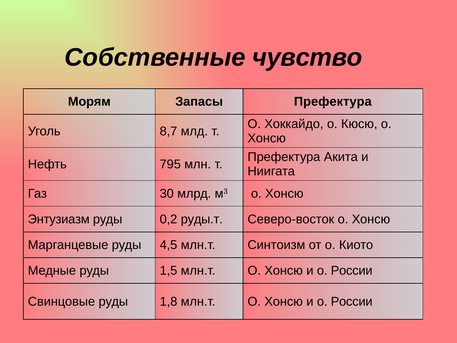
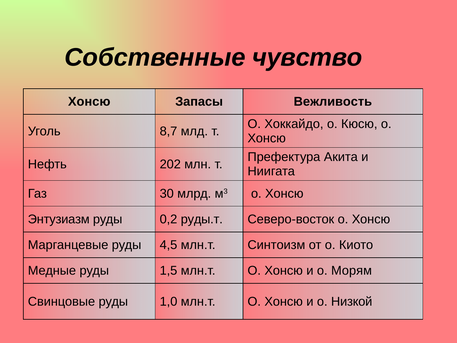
Морям at (89, 102): Морям -> Хонсю
Запасы Префектура: Префектура -> Вежливость
795: 795 -> 202
России at (352, 270): России -> Морям
1,8: 1,8 -> 1,0
России at (352, 301): России -> Низкой
